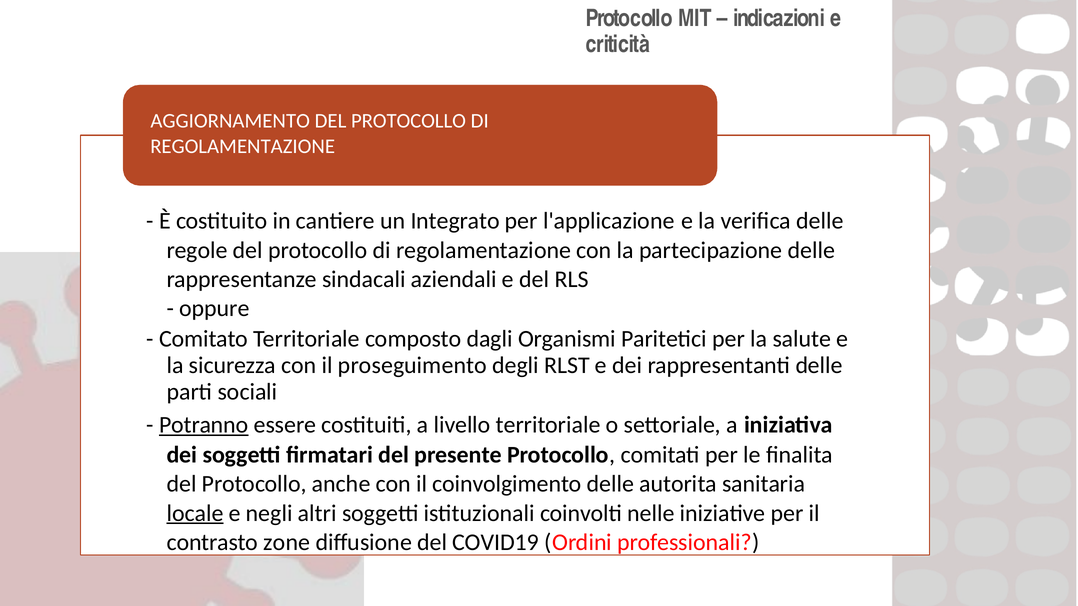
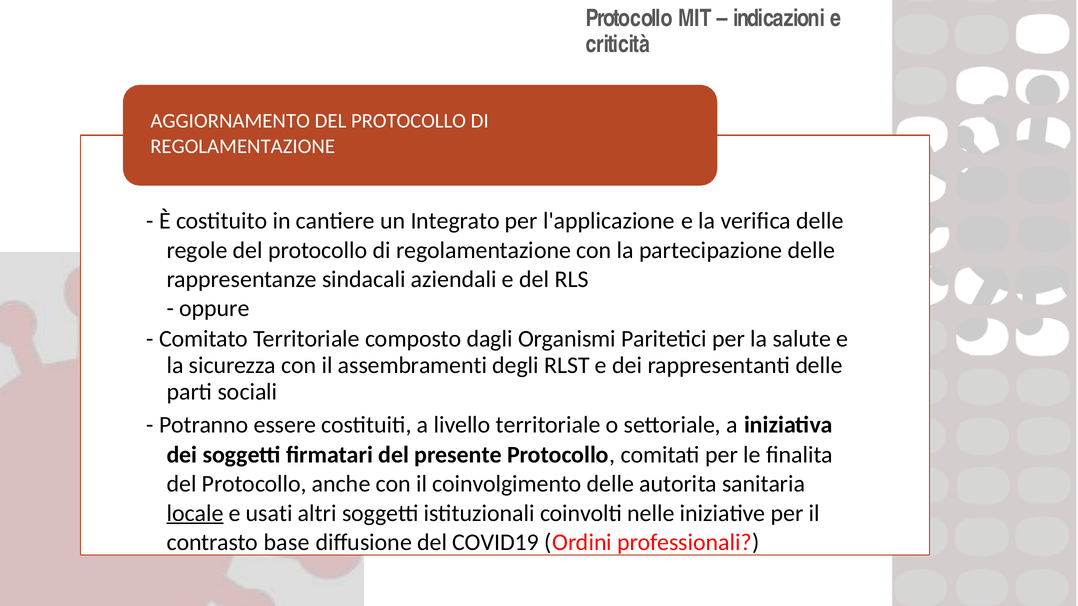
proseguimento: proseguimento -> assembramenti
Potranno underline: present -> none
negli: negli -> usati
zone: zone -> base
